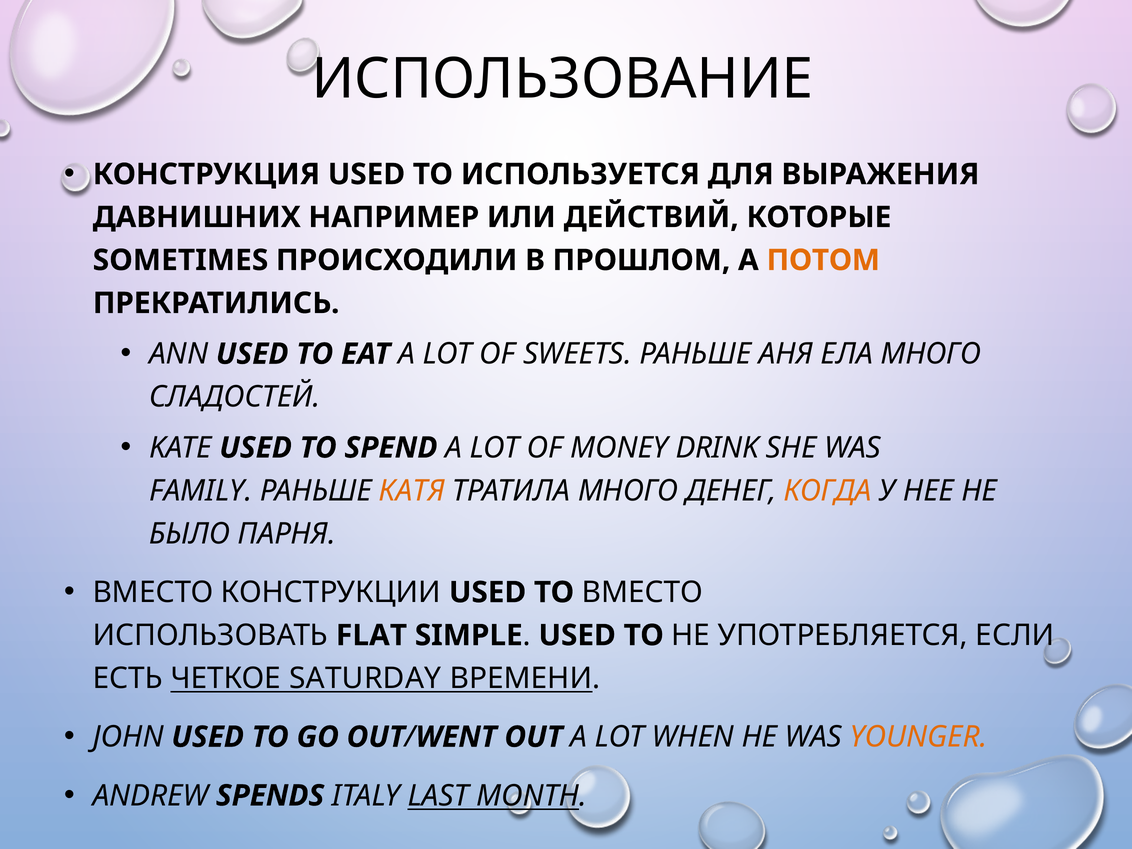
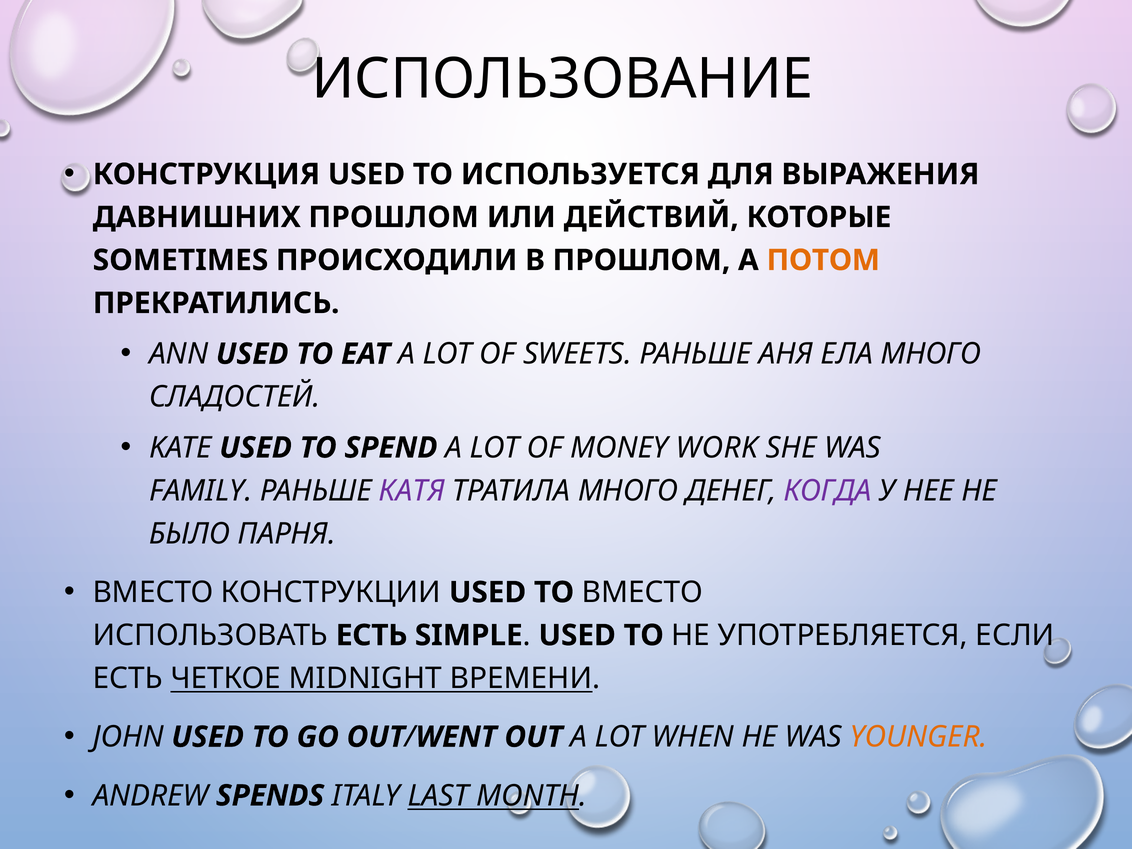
ДАВНИШНИХ НАПРИМЕР: НАПРИМЕР -> ПРОШЛОМ
DRINK: DRINK -> WORK
КАТЯ colour: orange -> purple
КОГДА colour: orange -> purple
ИСПОЛЬЗОВАТЬ FLAT: FLAT -> ЕСТЬ
SATURDAY: SATURDAY -> MIDNIGHT
